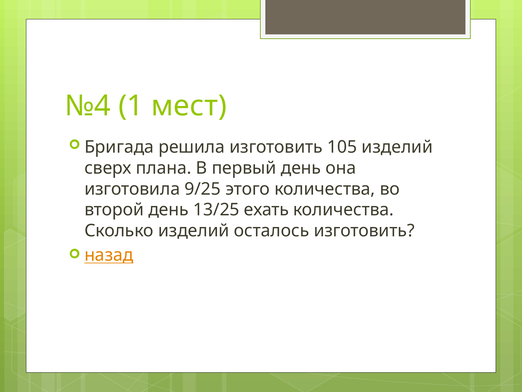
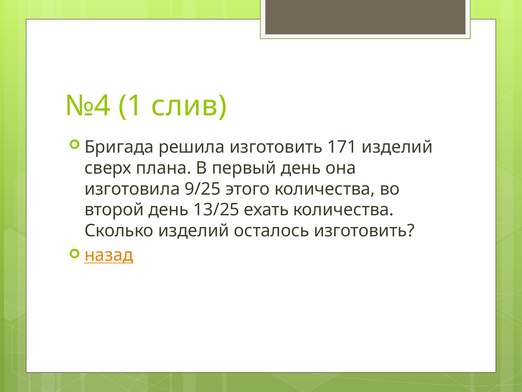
мест: мест -> слив
105: 105 -> 171
